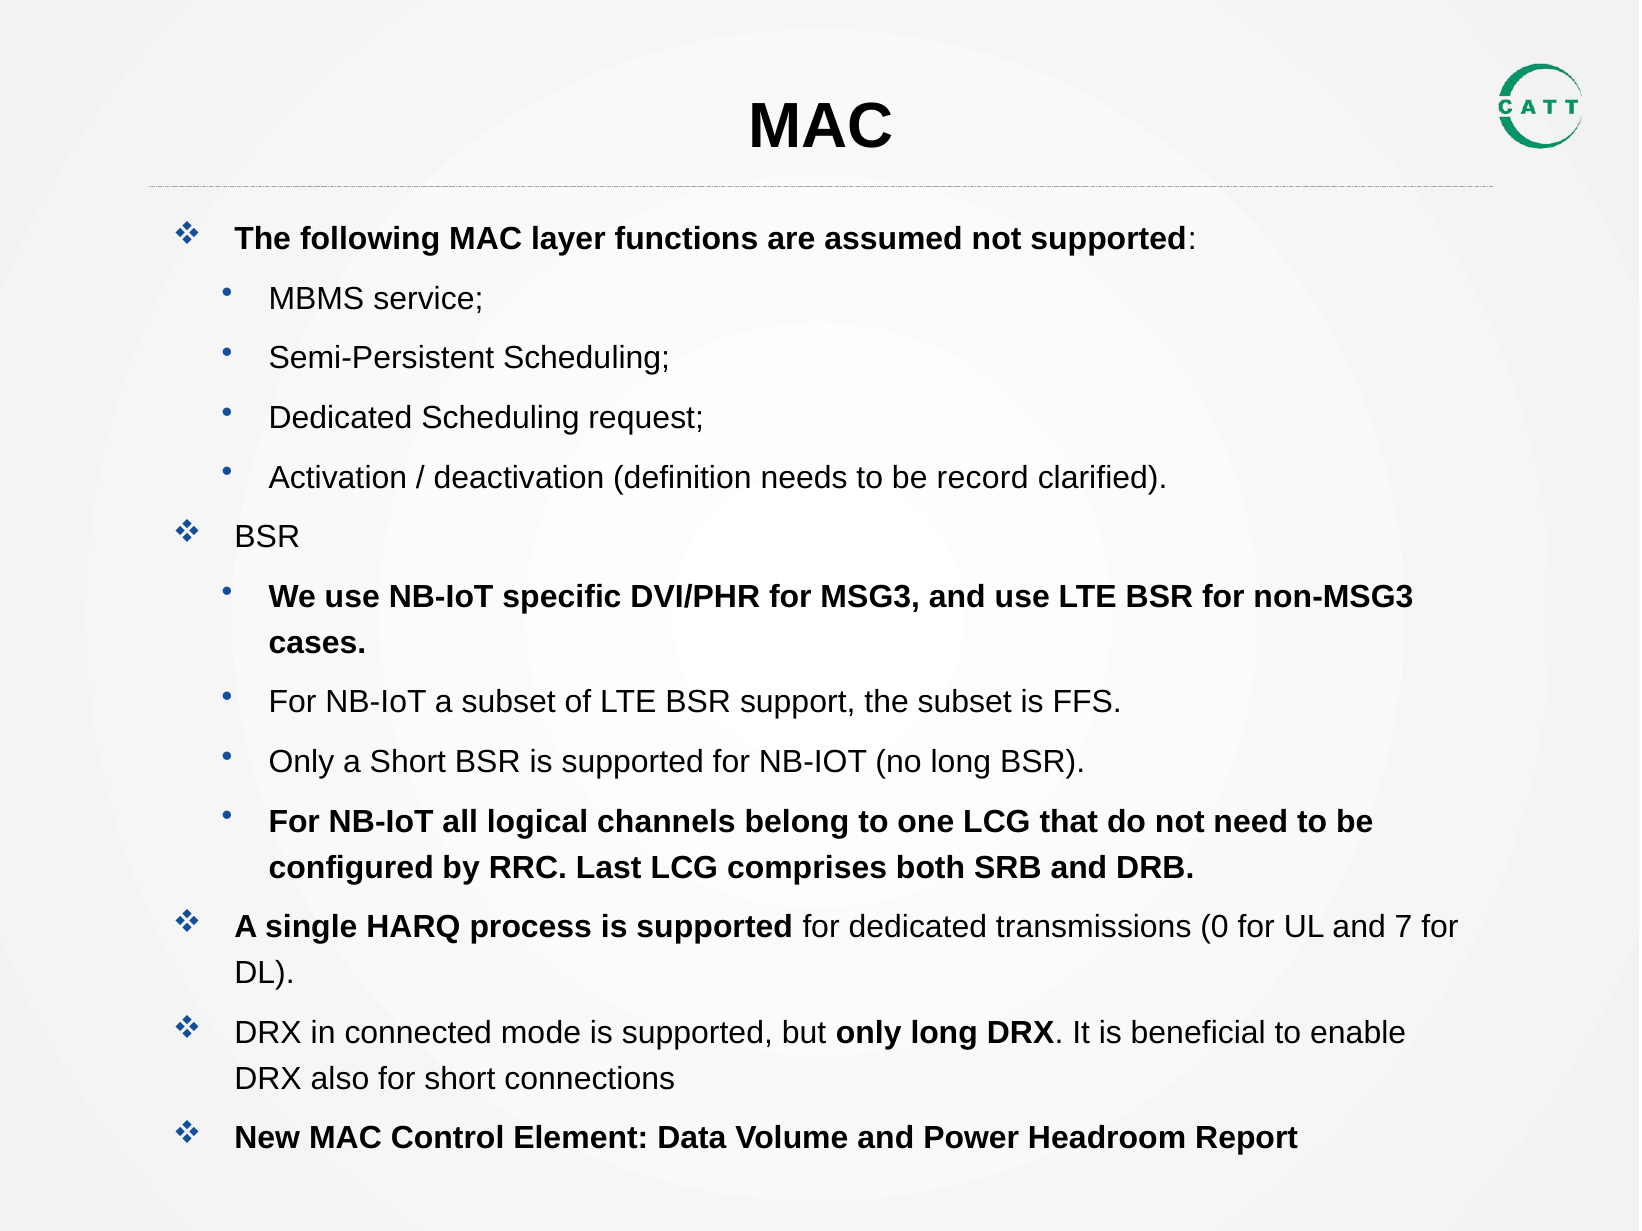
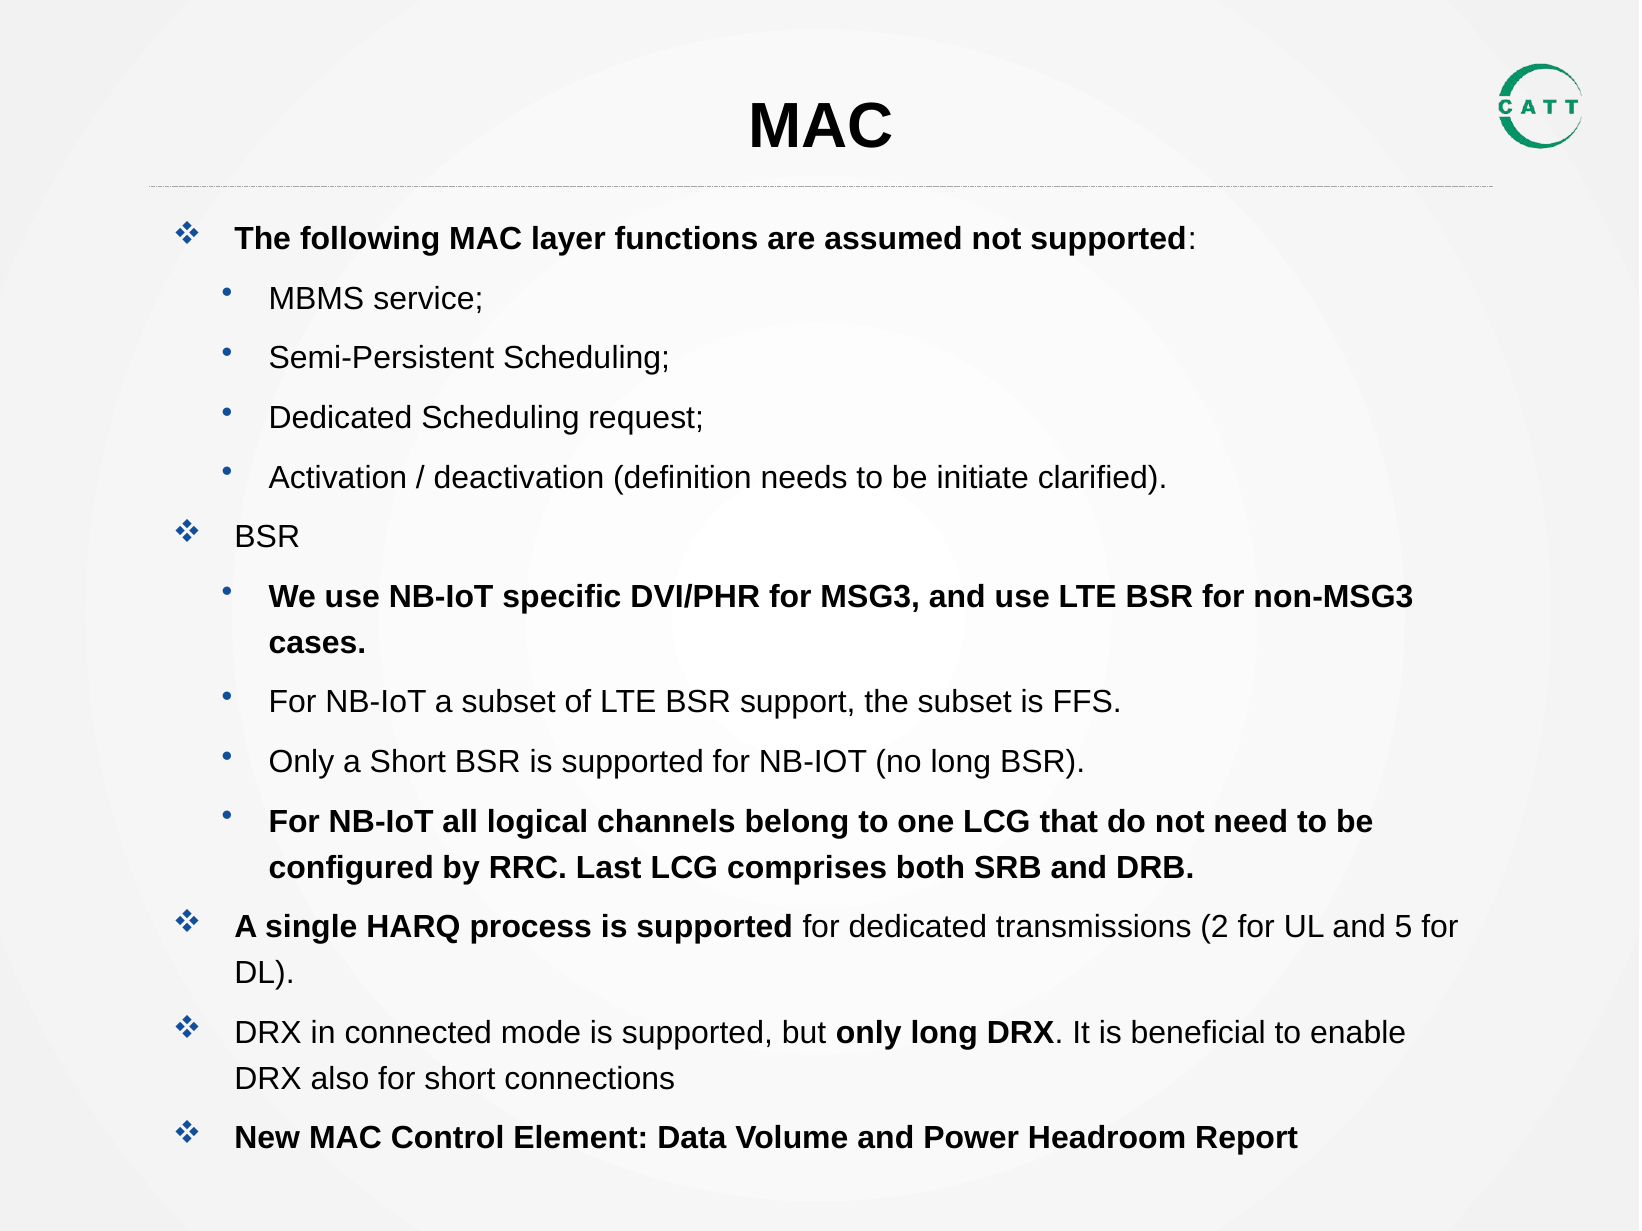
record: record -> initiate
0: 0 -> 2
7: 7 -> 5
